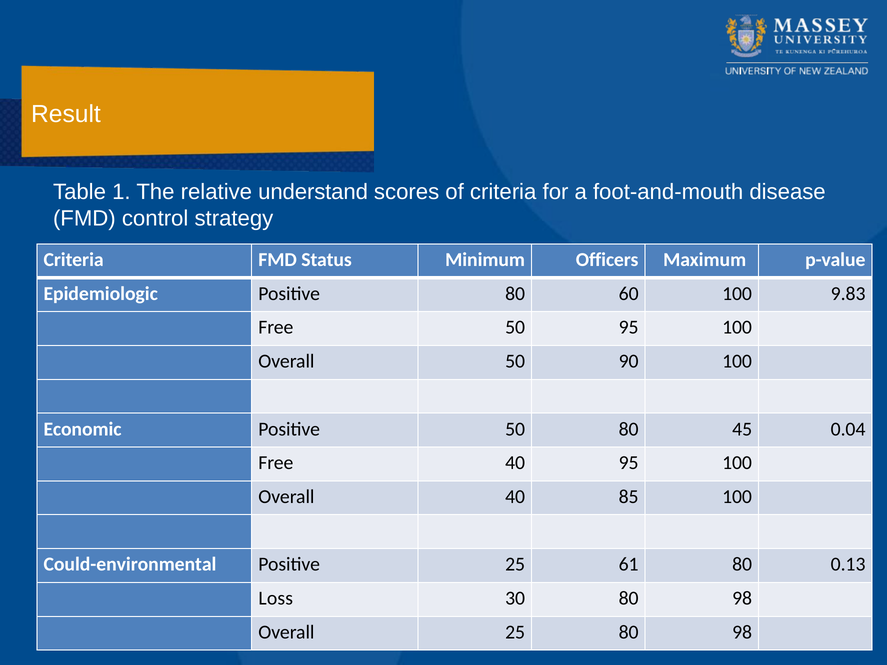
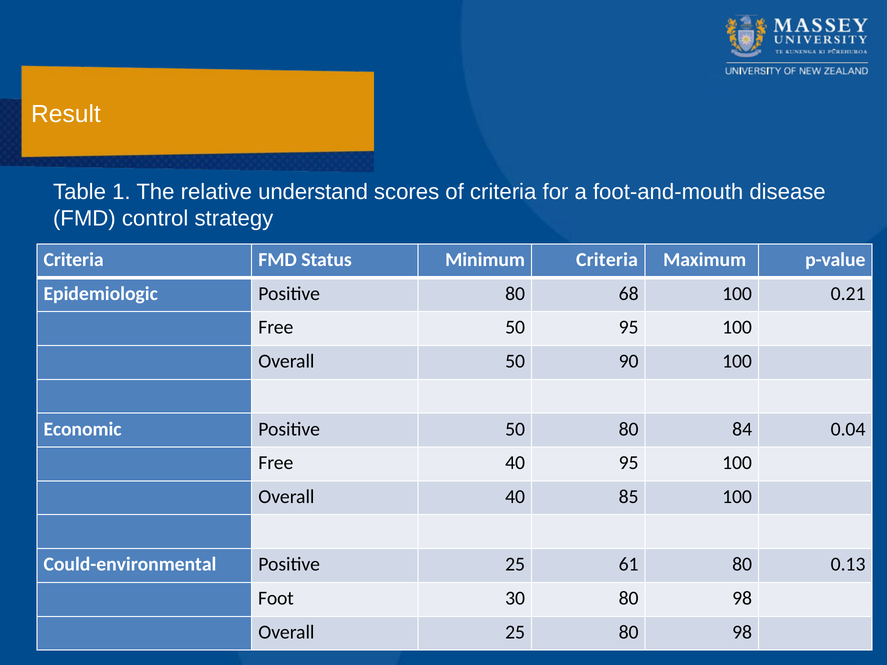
Minimum Officers: Officers -> Criteria
60: 60 -> 68
9.83: 9.83 -> 0.21
45: 45 -> 84
Loss: Loss -> Foot
